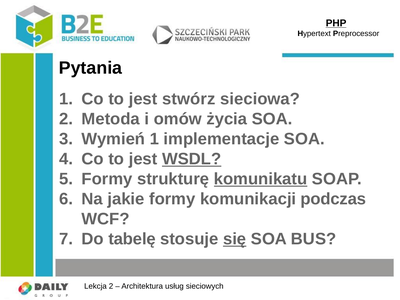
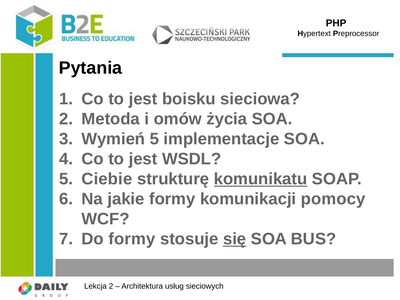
PHP underline: present -> none
stwórz: stwórz -> boisku
Wymień 1: 1 -> 5
WSDL underline: present -> none
Formy at (107, 179): Formy -> Ciebie
podczas: podczas -> pomocy
Do tabelę: tabelę -> formy
